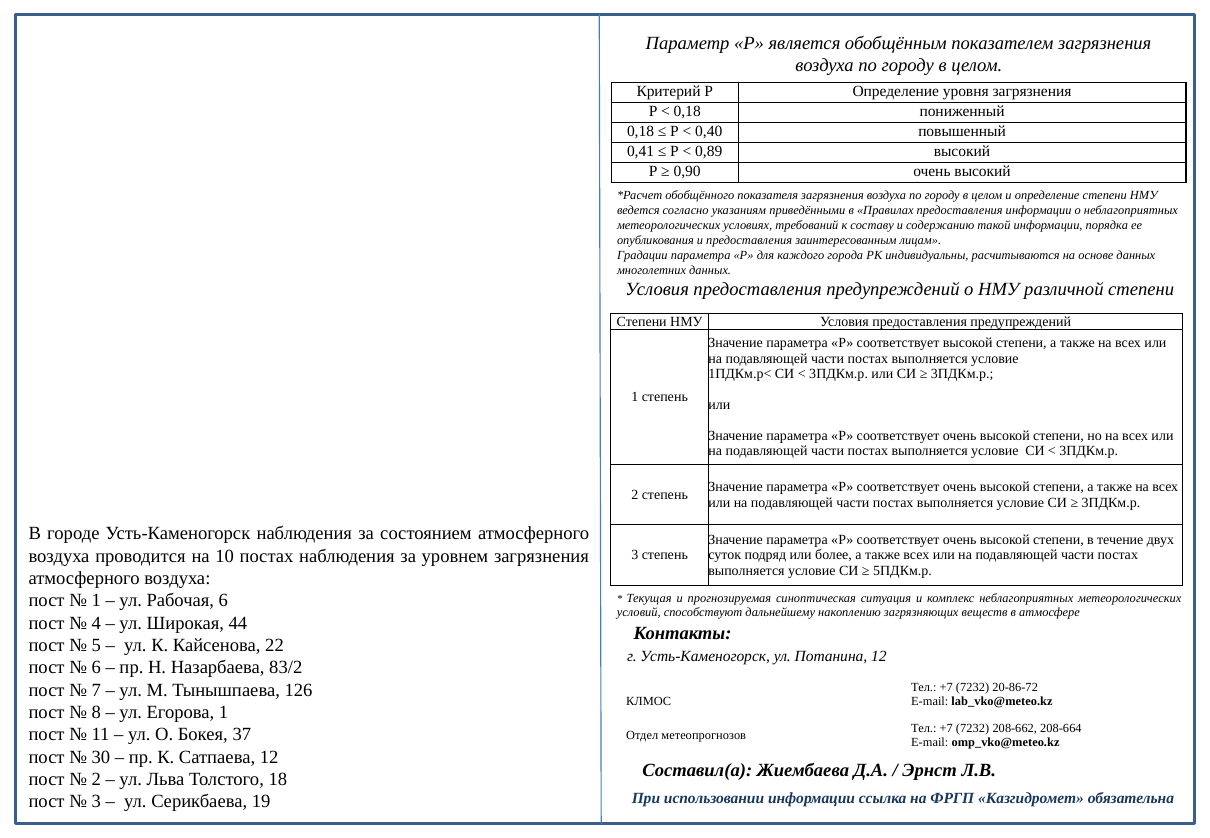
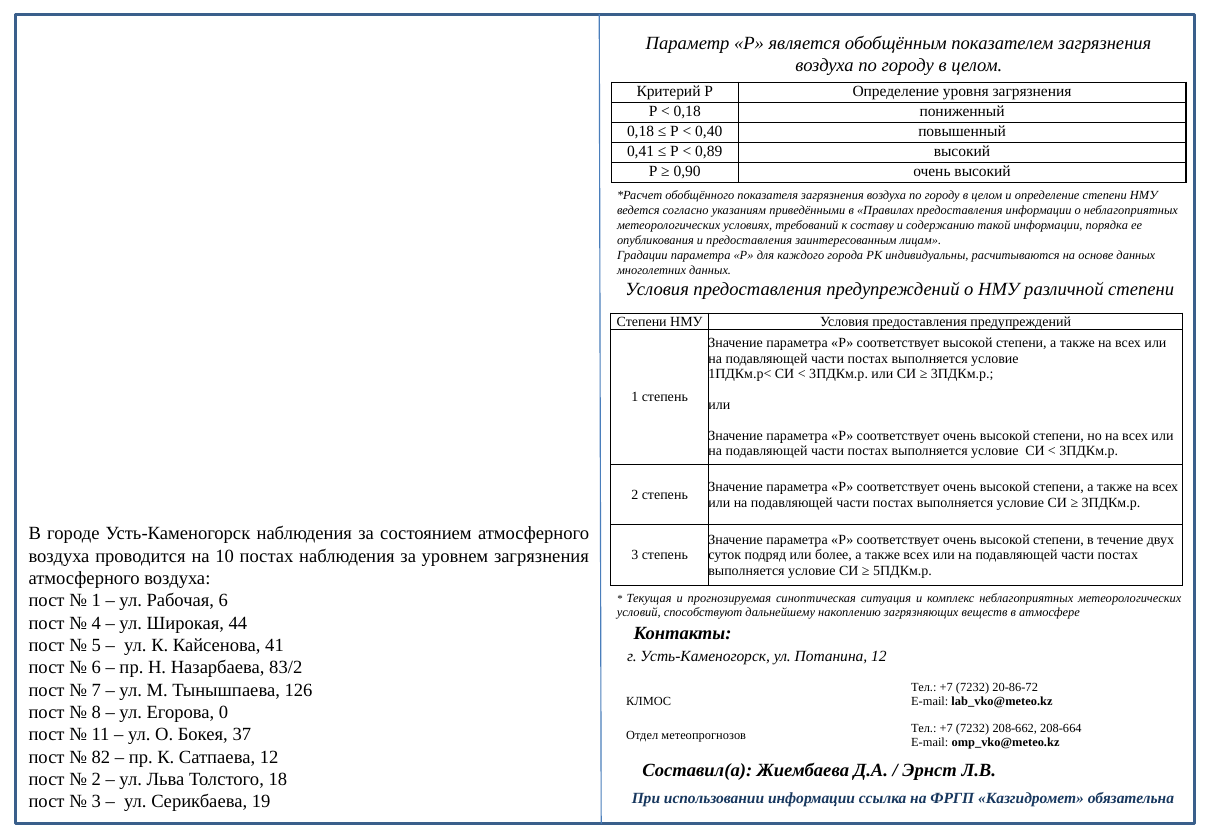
22: 22 -> 41
Егорова 1: 1 -> 0
30: 30 -> 82
